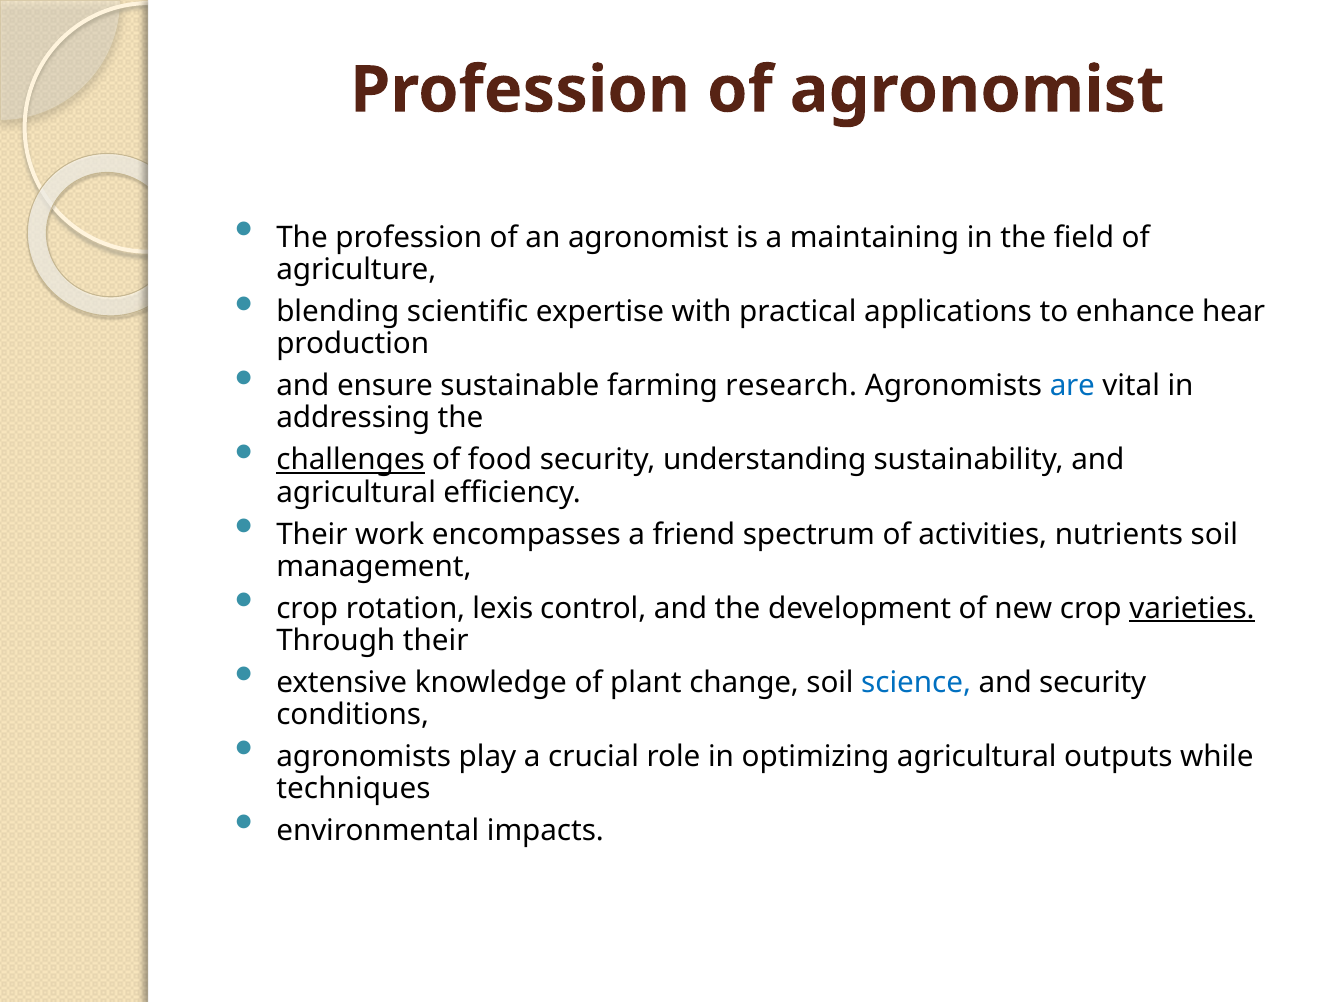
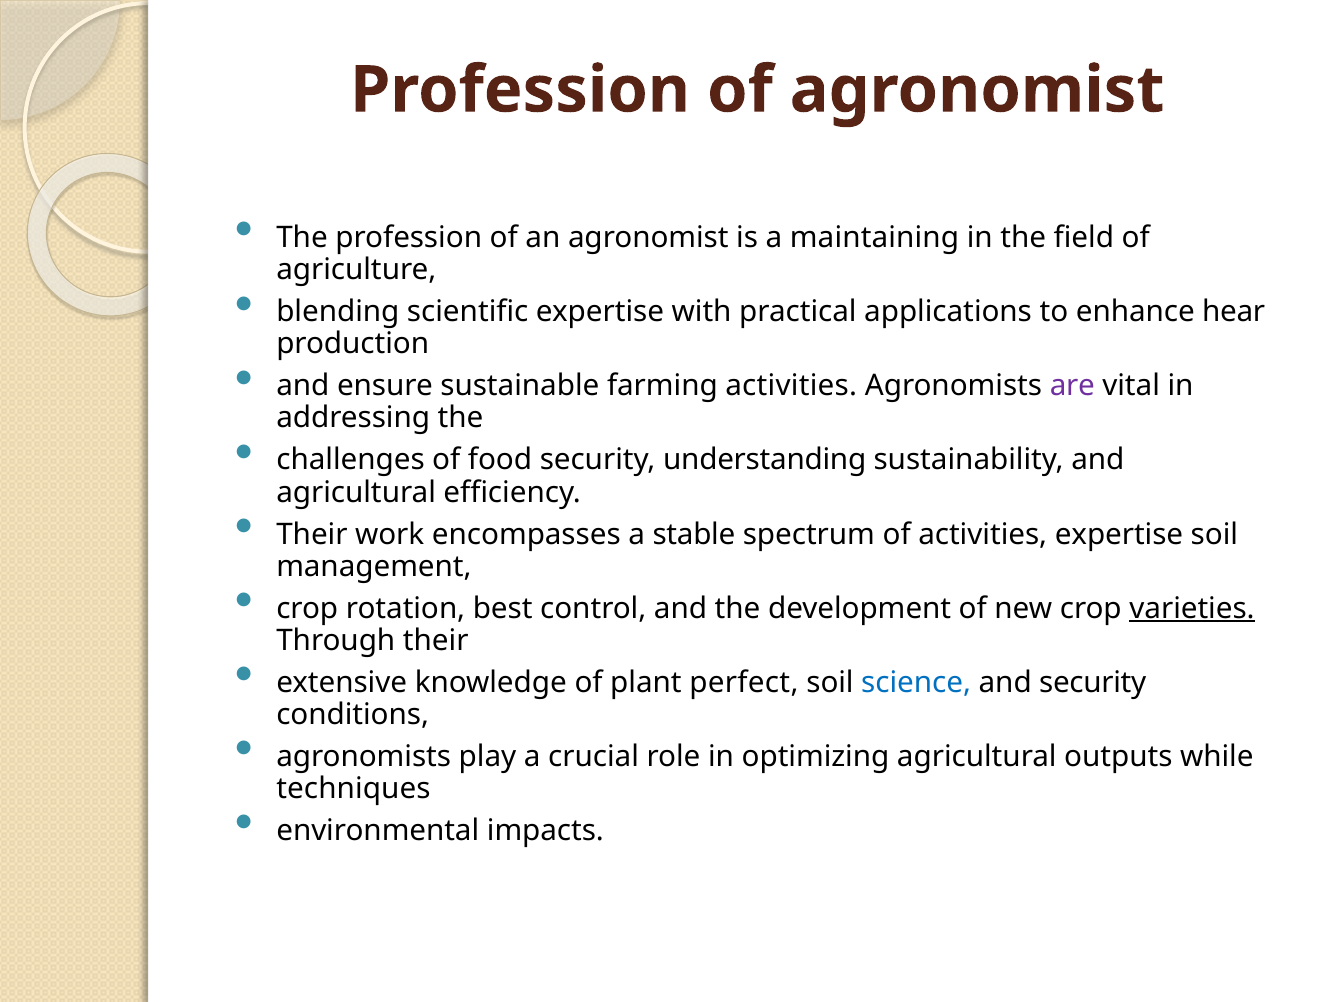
farming research: research -> activities
are colour: blue -> purple
challenges underline: present -> none
friend: friend -> stable
activities nutrients: nutrients -> expertise
lexis: lexis -> best
change: change -> perfect
